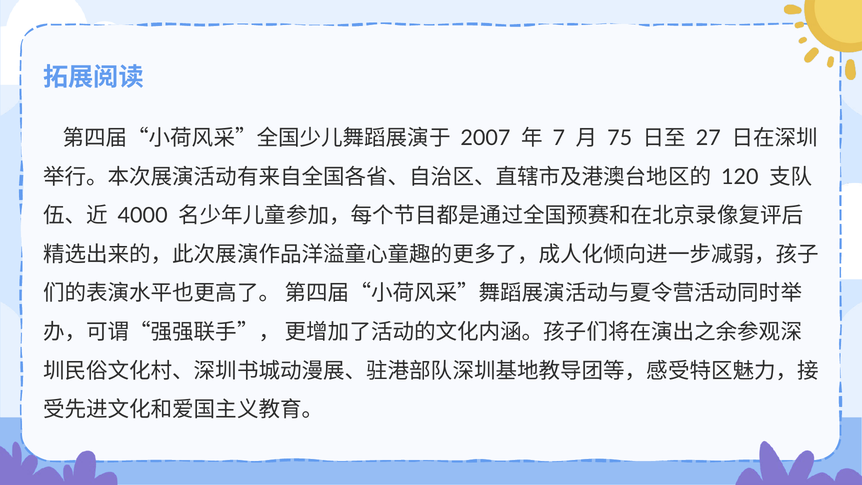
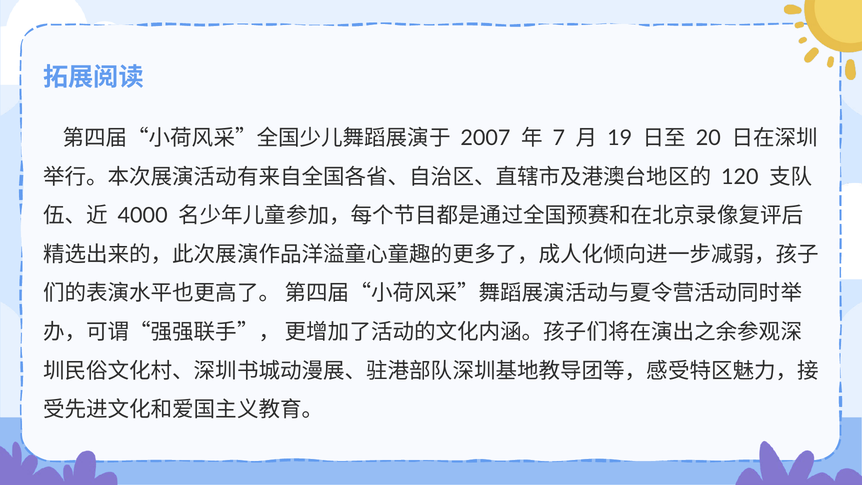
75: 75 -> 19
27: 27 -> 20
